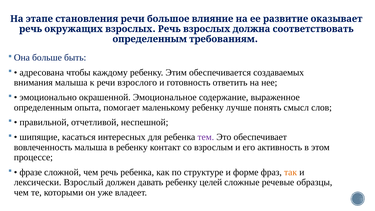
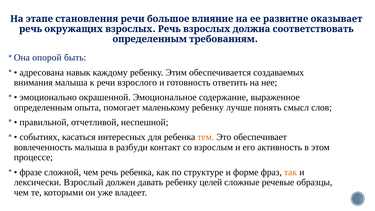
больше: больше -> опорой
чтобы: чтобы -> навык
шипящие: шипящие -> событиях
тем colour: purple -> orange
в ребенку: ребенку -> разбуди
